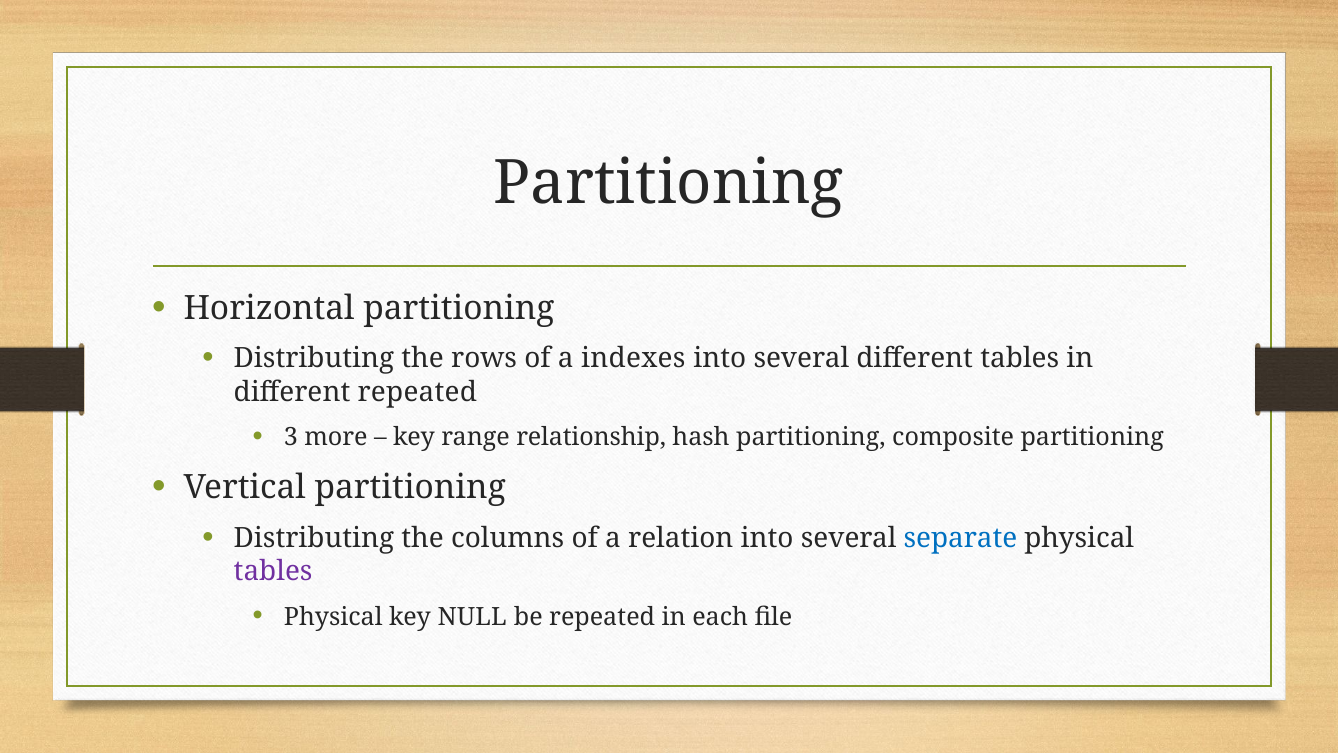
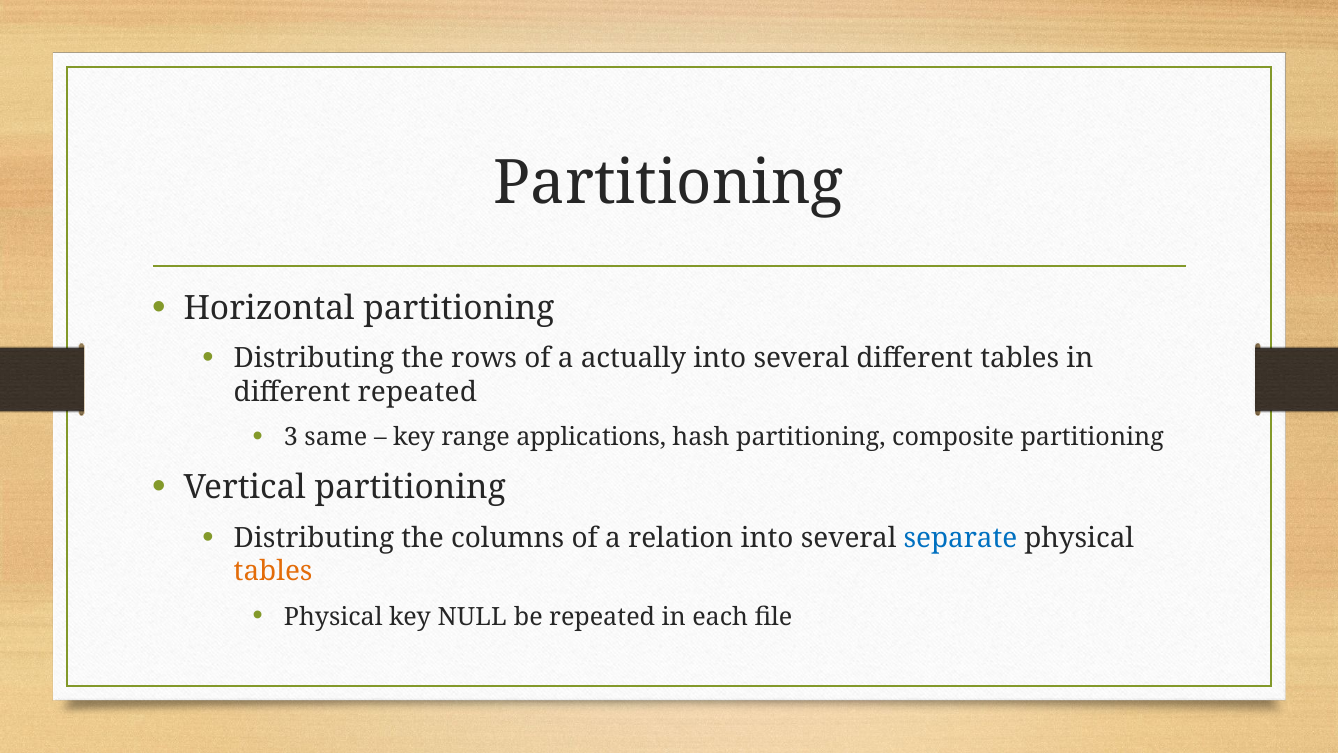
indexes: indexes -> actually
more: more -> same
relationship: relationship -> applications
tables at (273, 571) colour: purple -> orange
